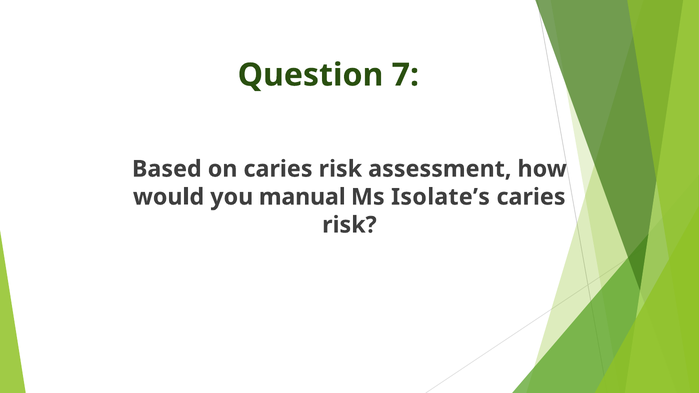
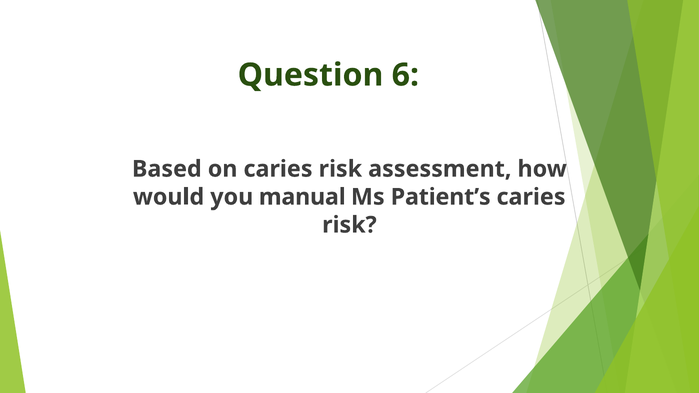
7: 7 -> 6
Isolate’s: Isolate’s -> Patient’s
